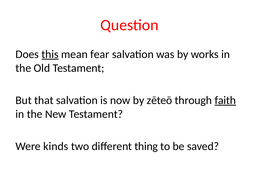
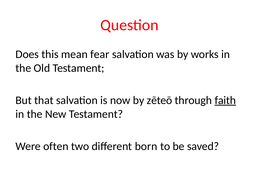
this underline: present -> none
kinds: kinds -> often
thing: thing -> born
